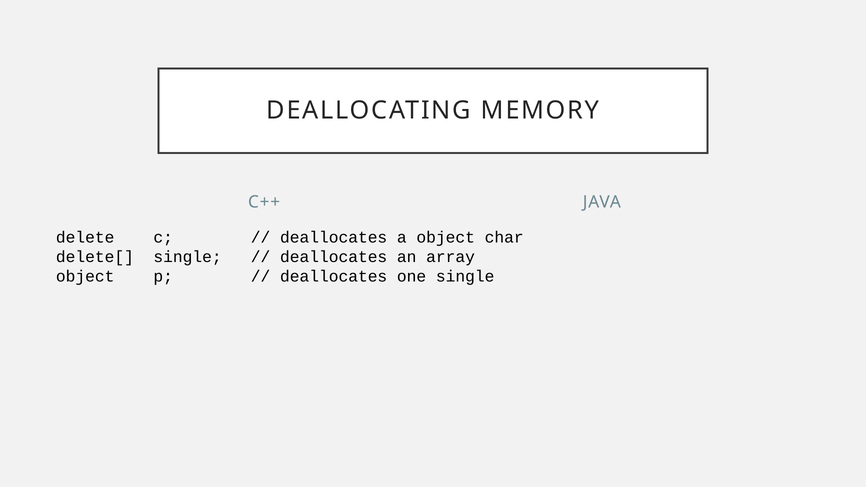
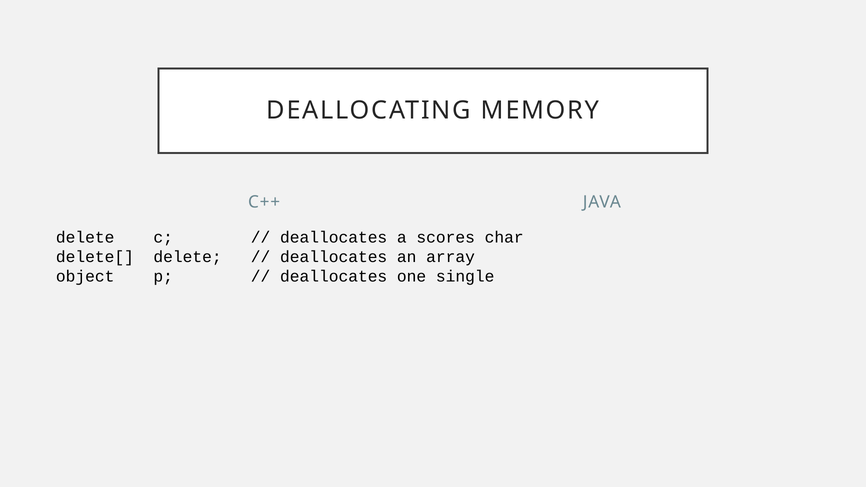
a object: object -> scores
delete[ single: single -> delete
